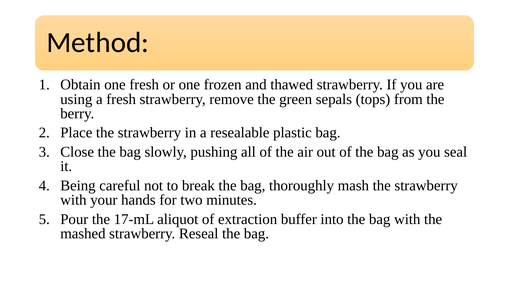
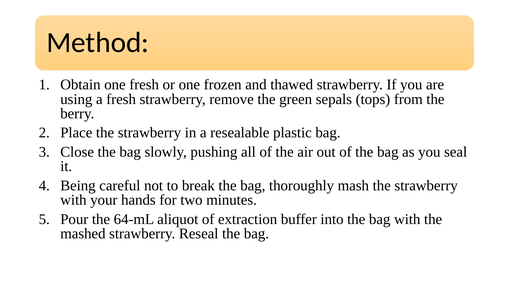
17-mL: 17-mL -> 64-mL
